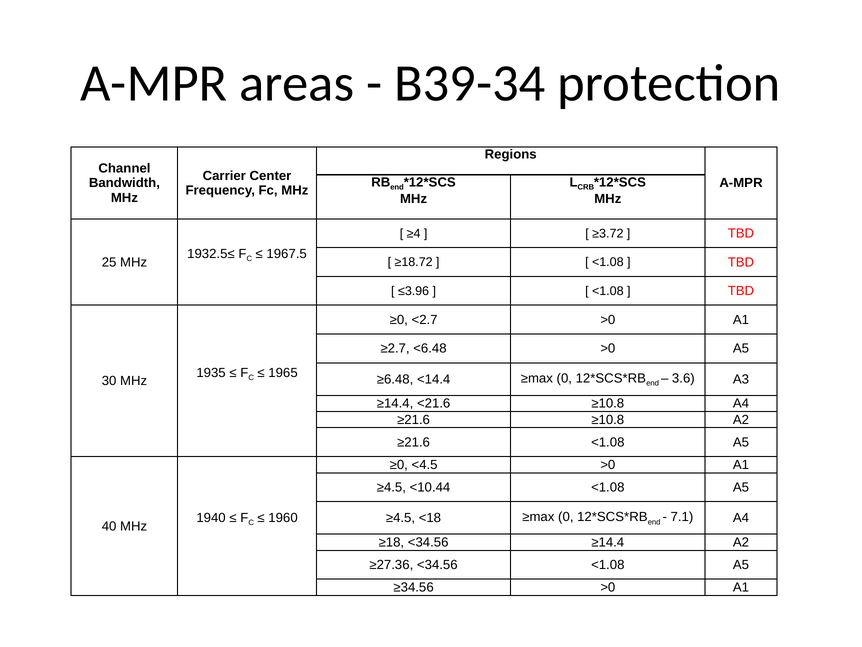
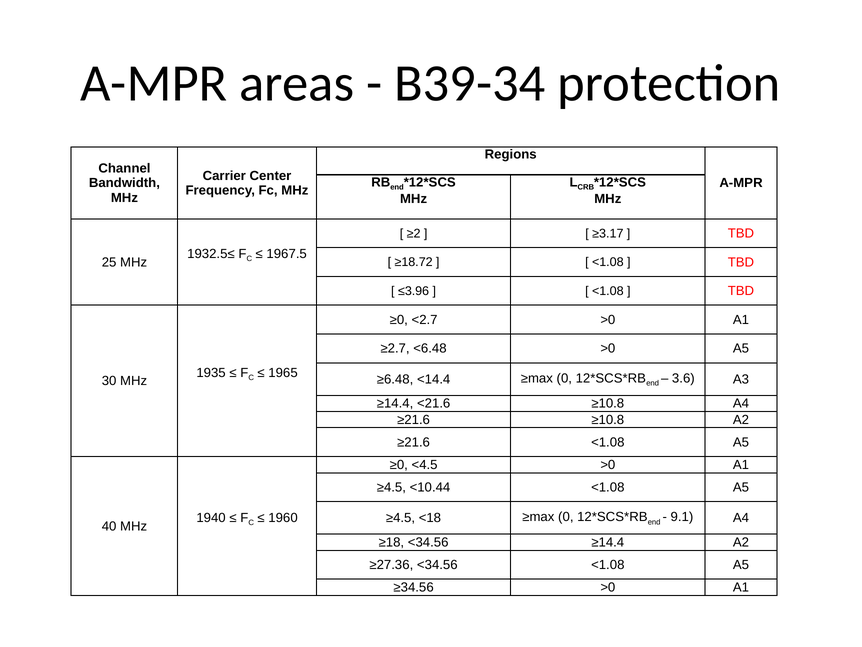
≥4: ≥4 -> ≥2
≥3.72: ≥3.72 -> ≥3.17
7.1: 7.1 -> 9.1
